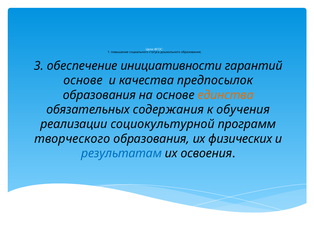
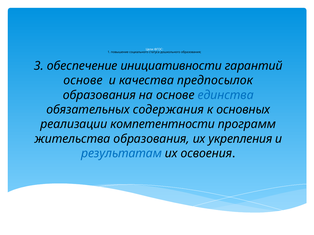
единства colour: orange -> blue
обучения: обучения -> основных
социокультурной: социокультурной -> компетентности
творческого: творческого -> жительства
физических: физических -> укрепления
